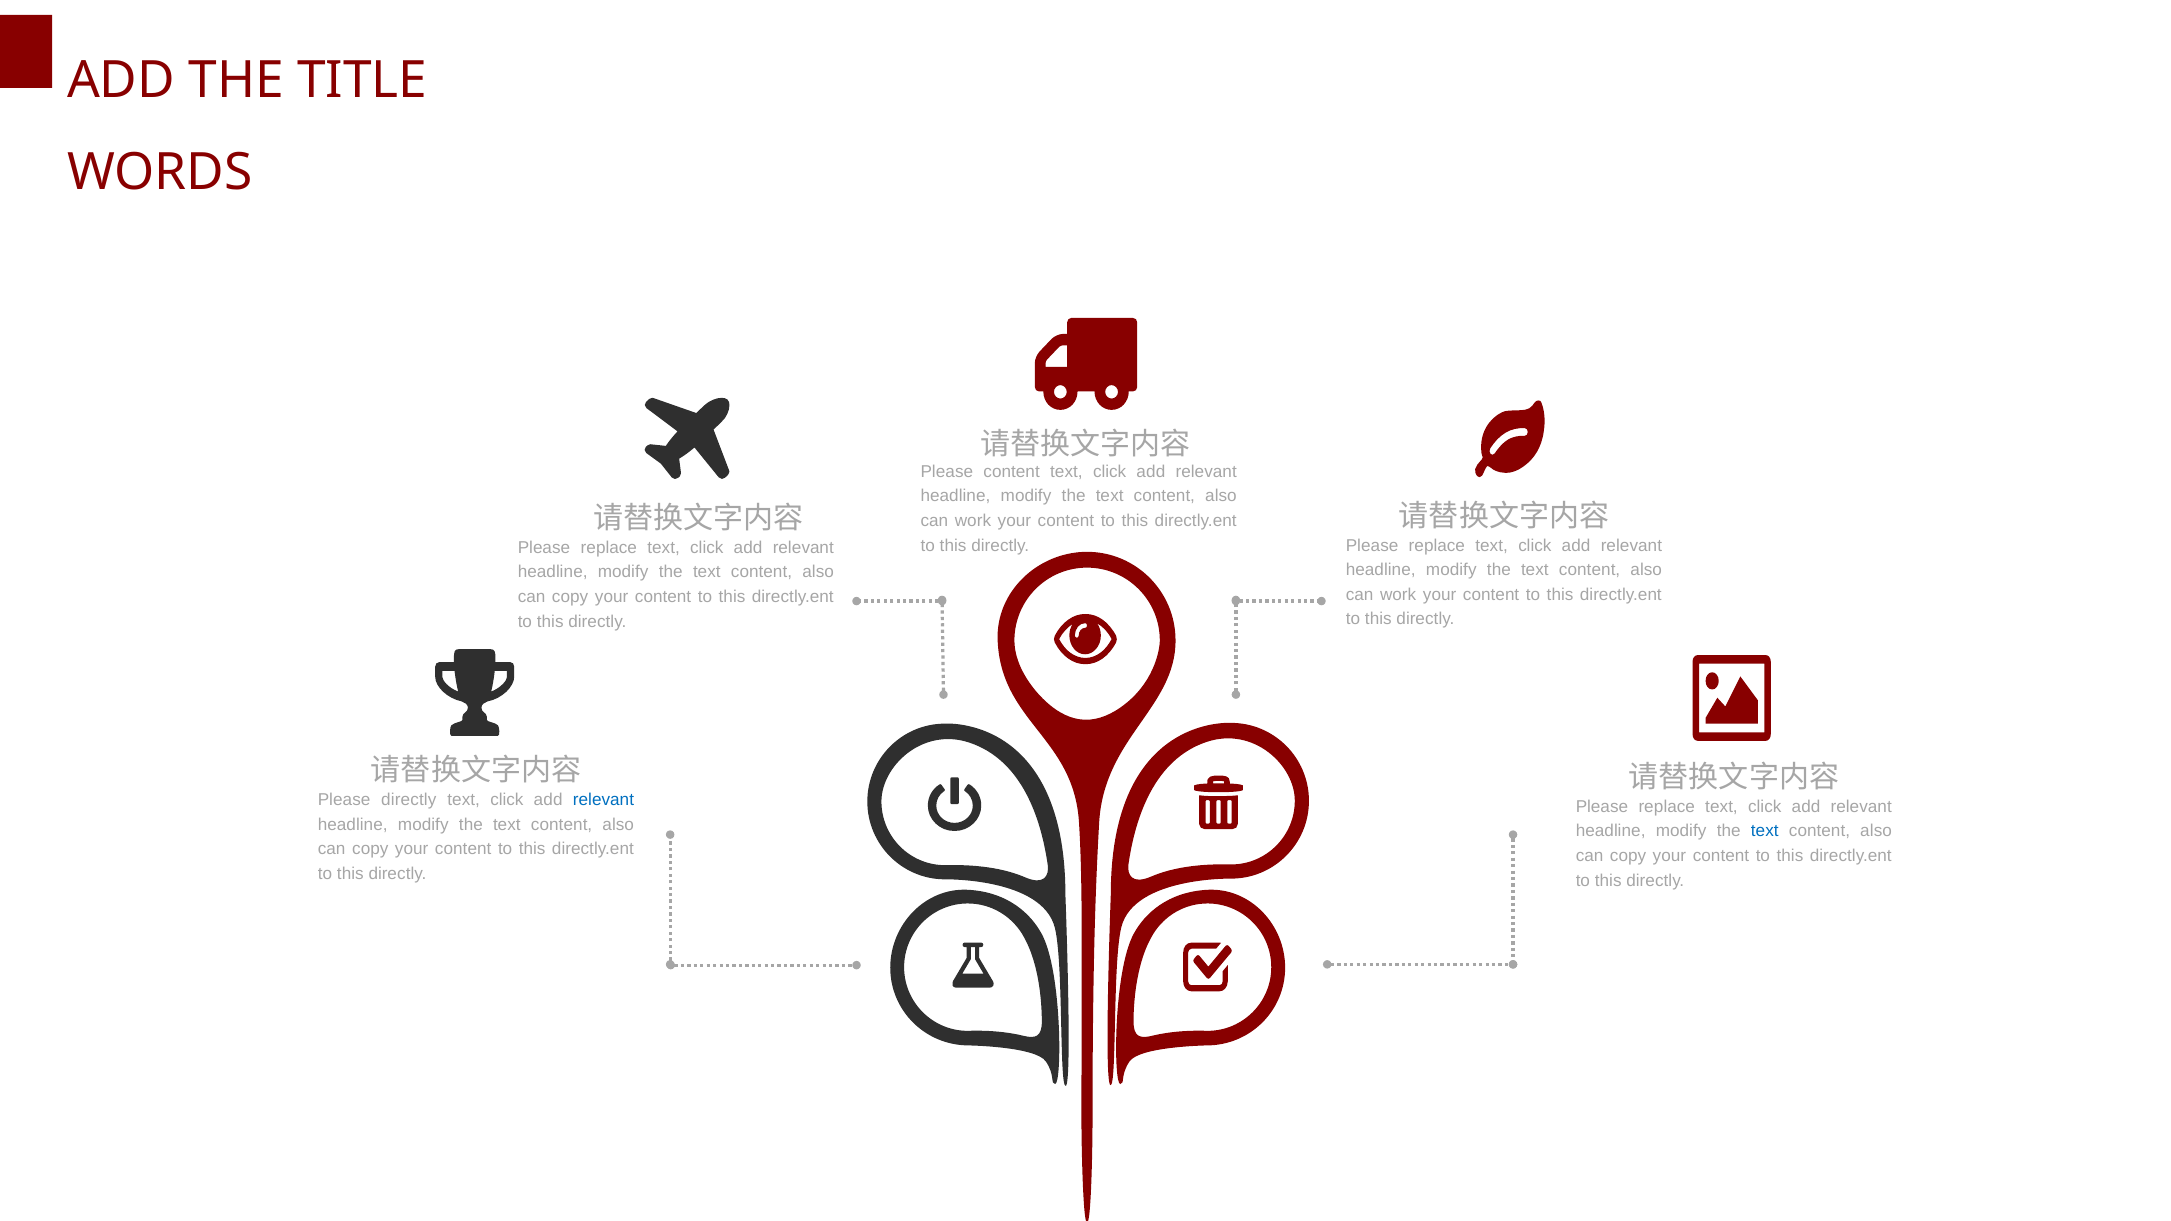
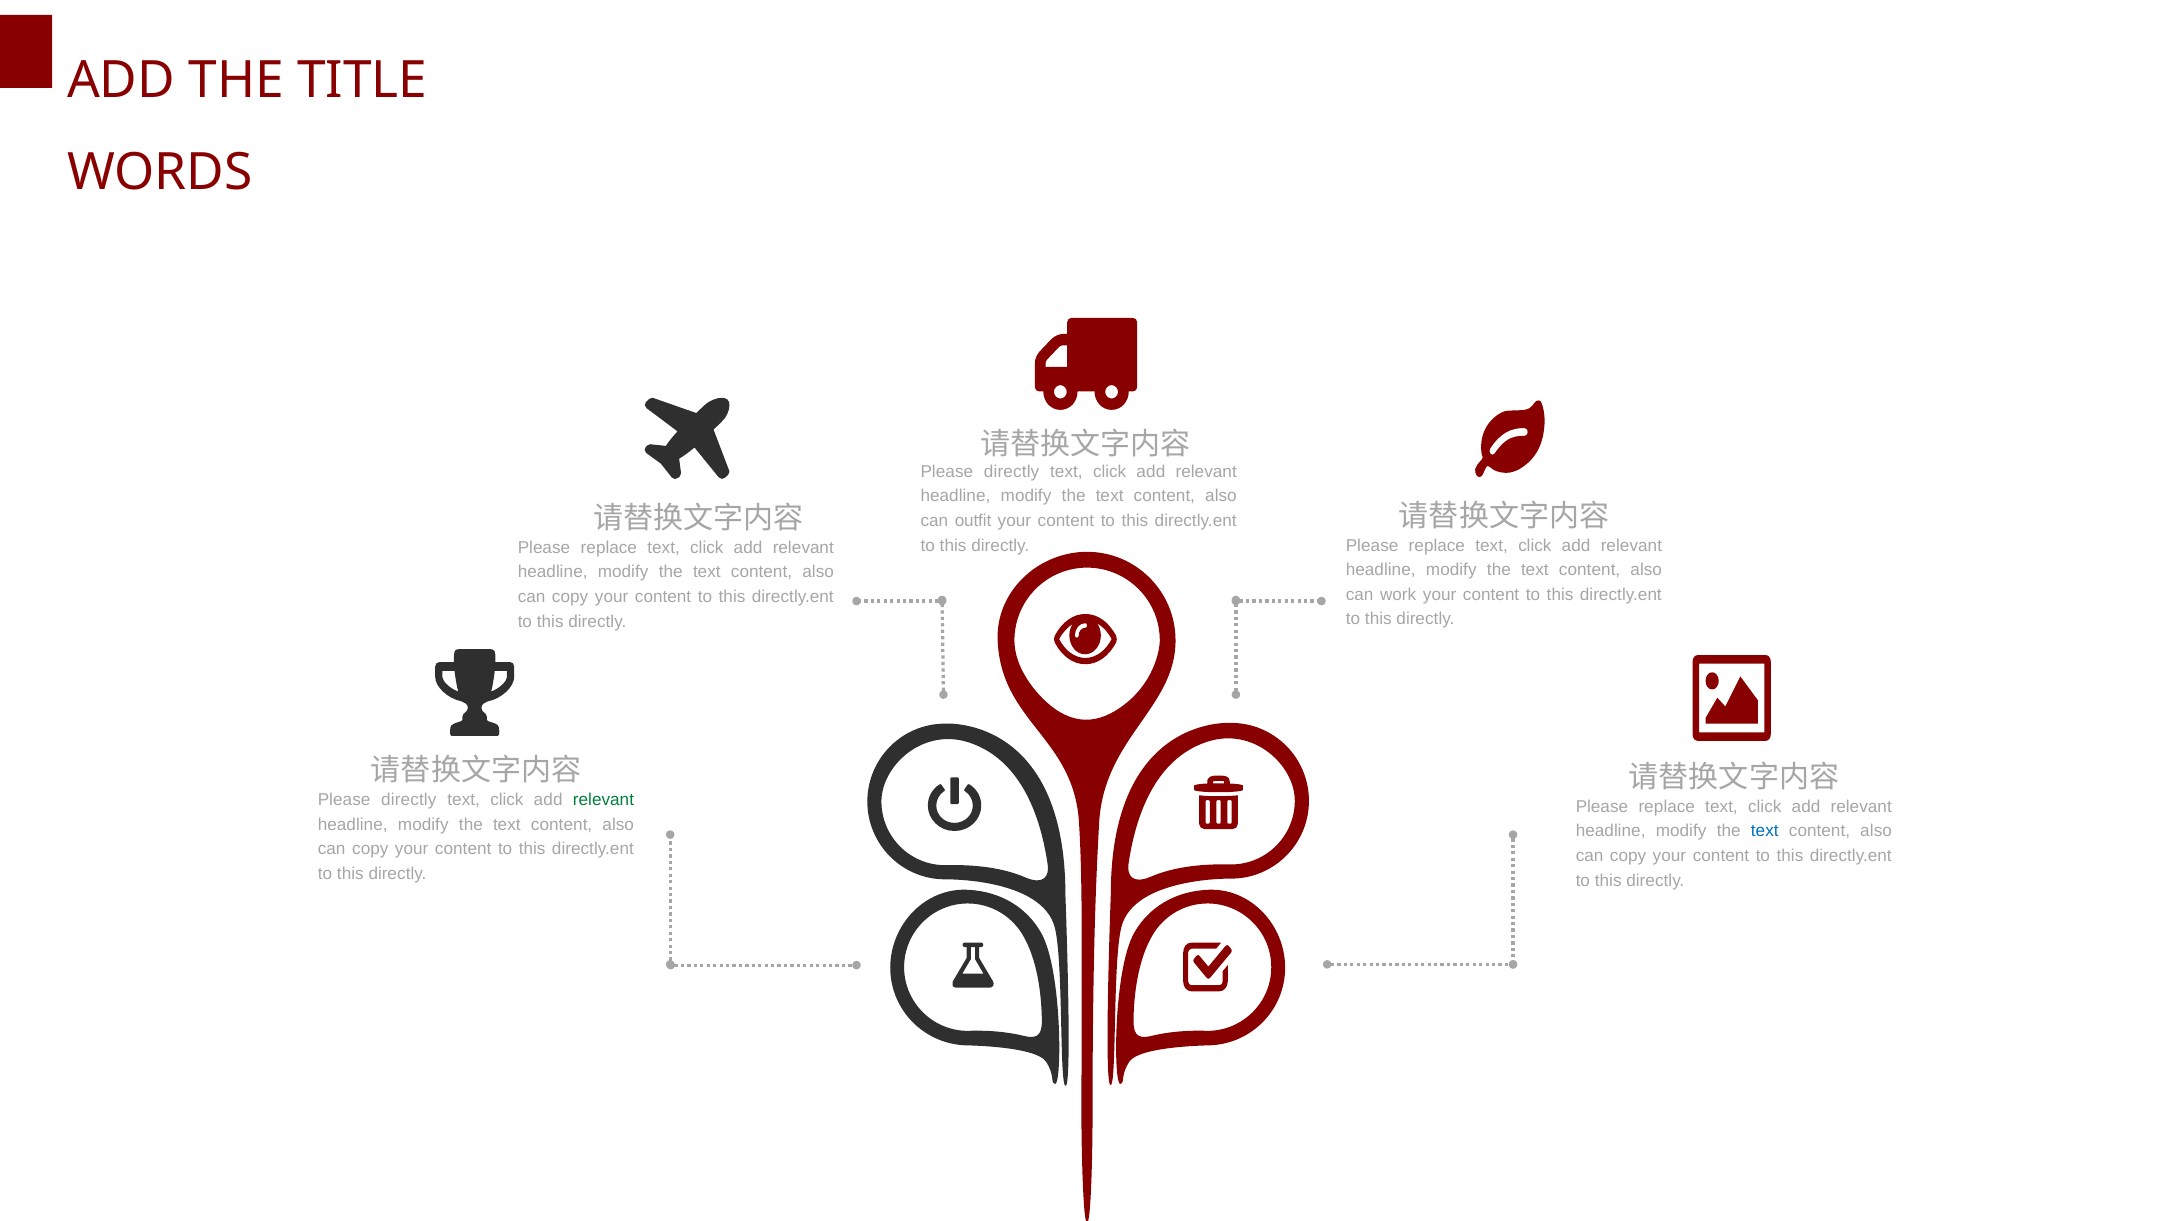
content at (1012, 472): content -> directly
work at (973, 521): work -> outfit
relevant at (603, 800) colour: blue -> green
